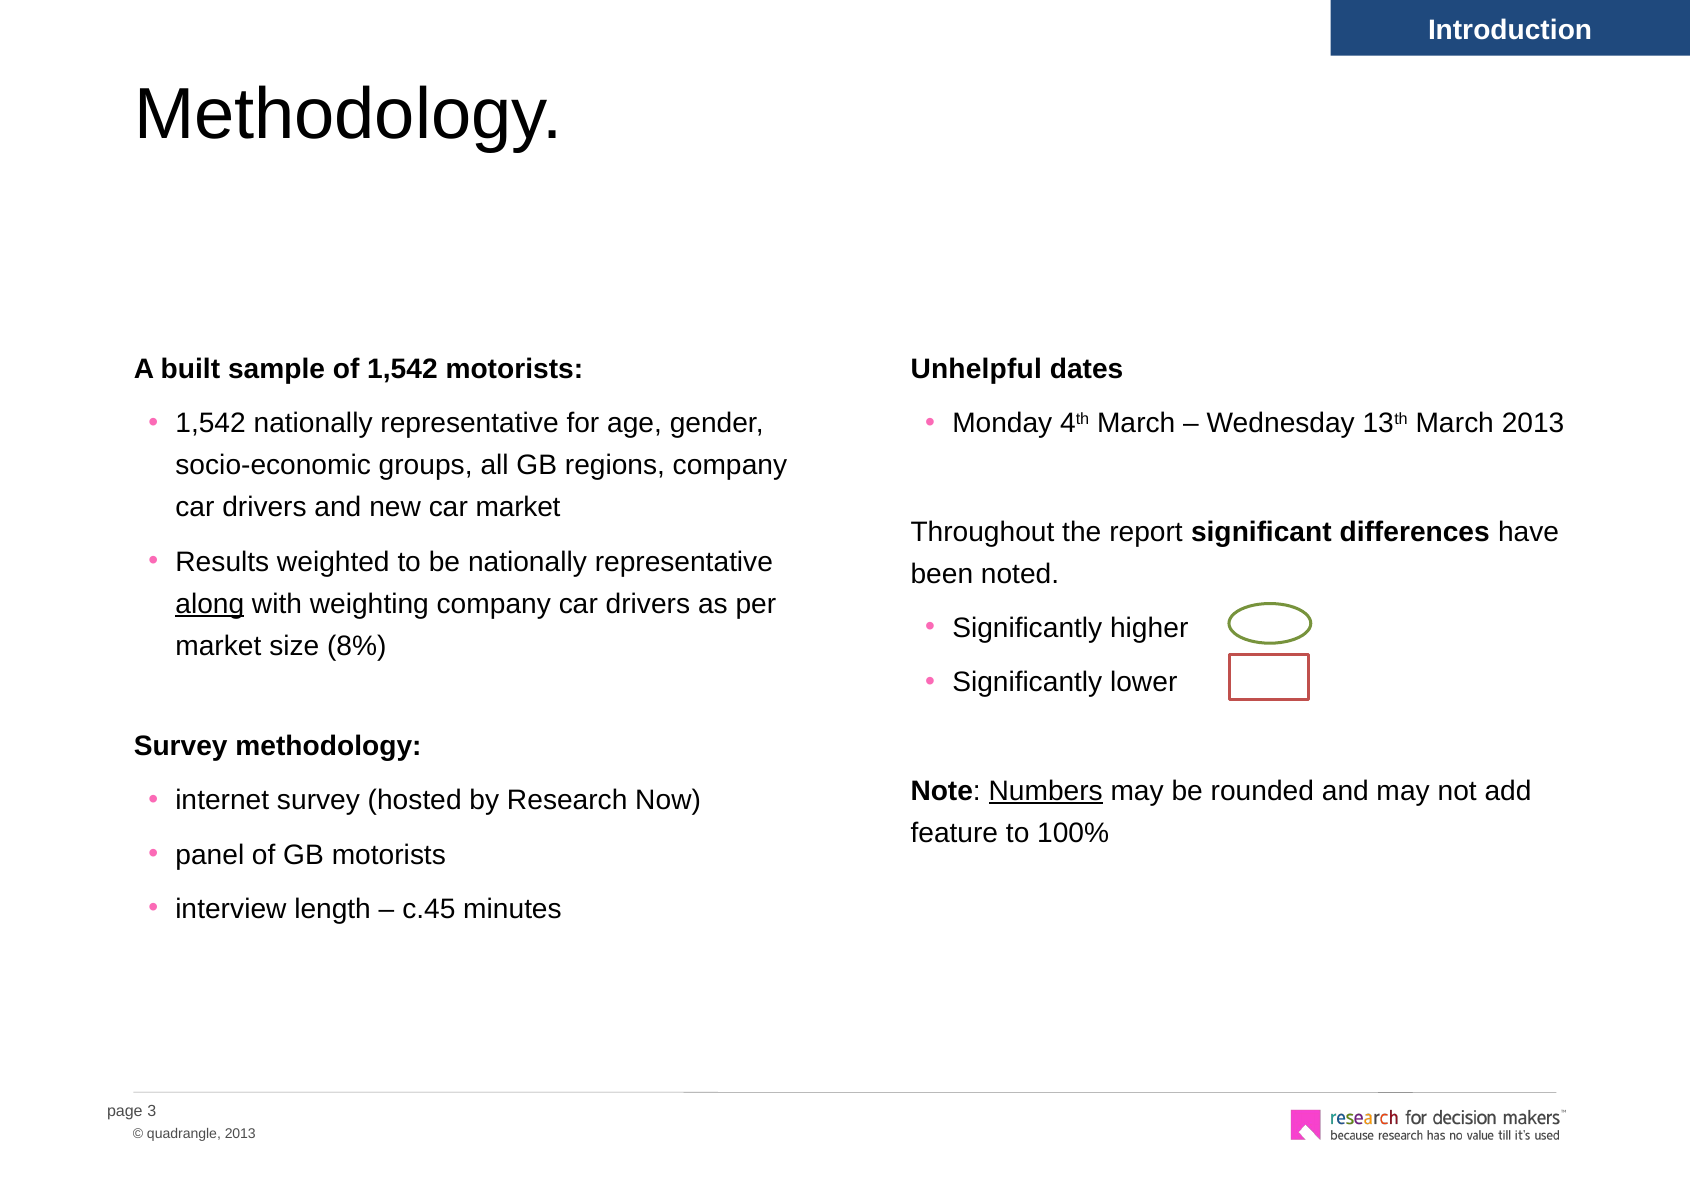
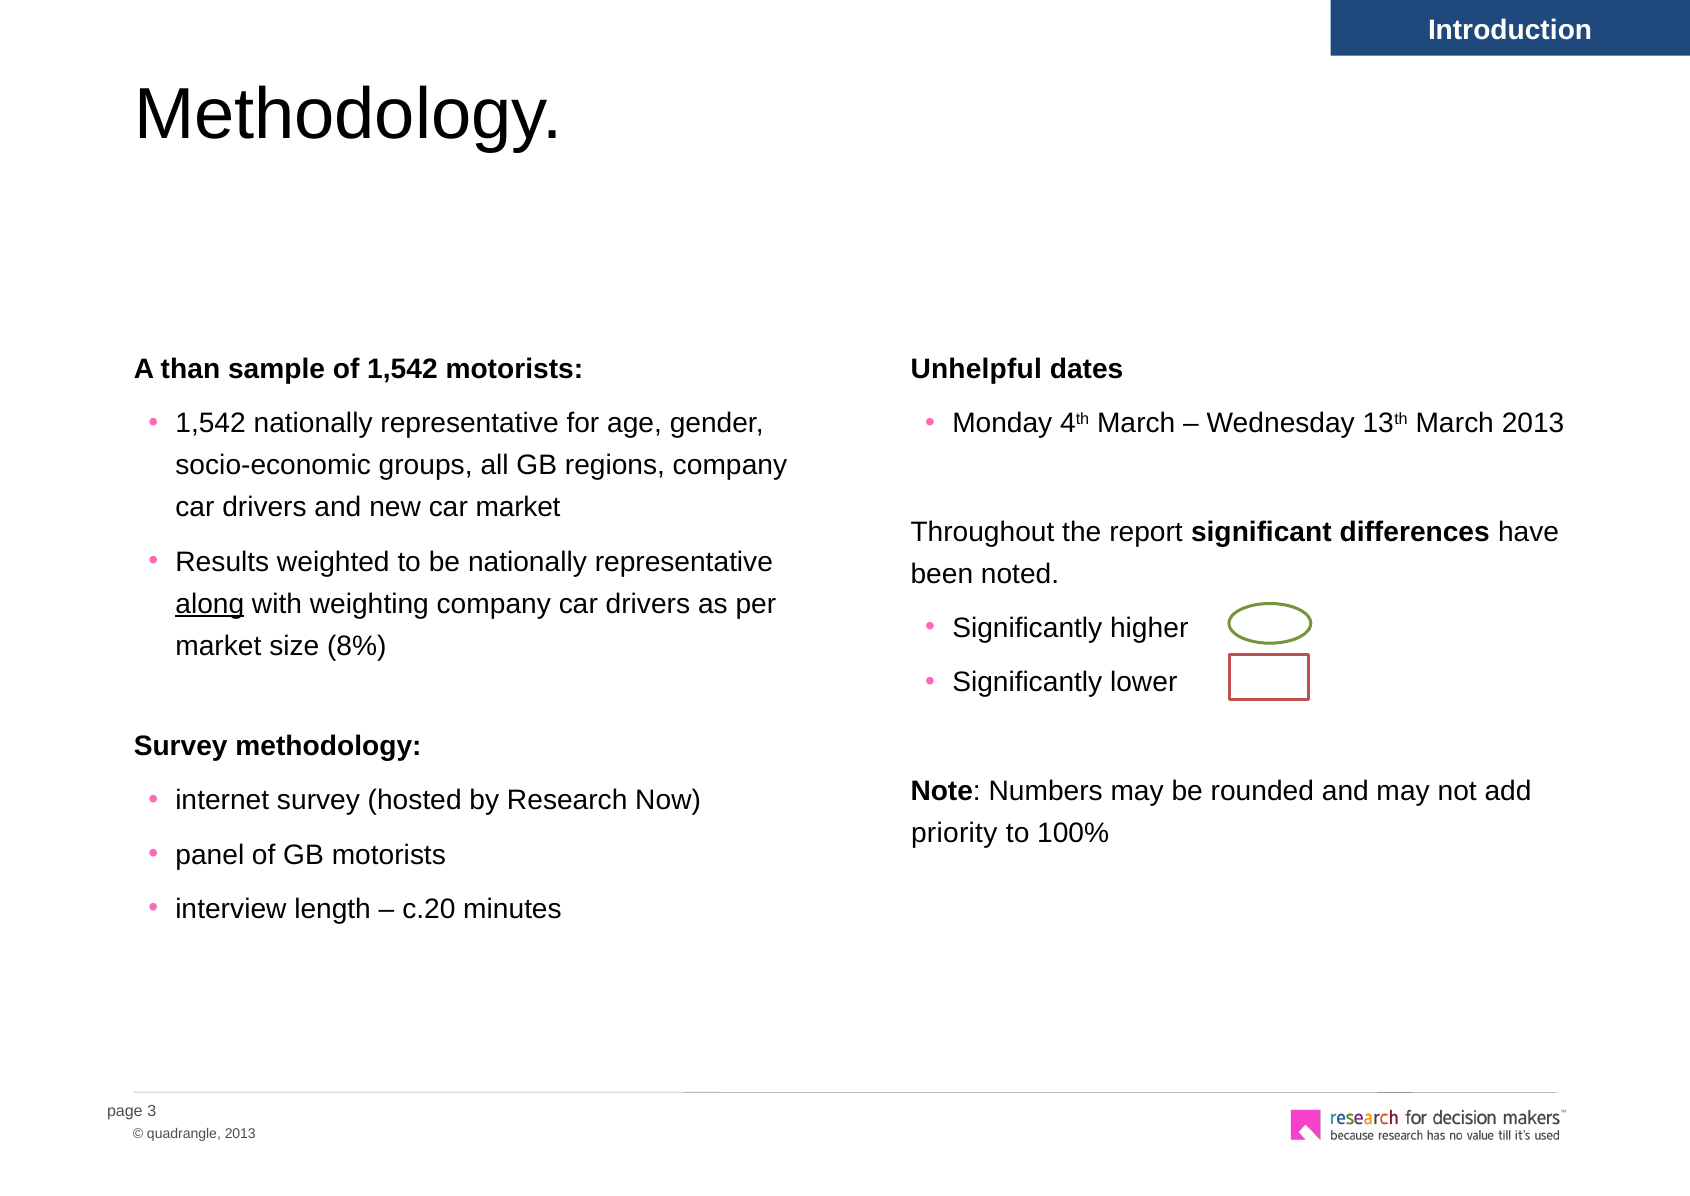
built: built -> than
Numbers underline: present -> none
feature: feature -> priority
c.45: c.45 -> c.20
